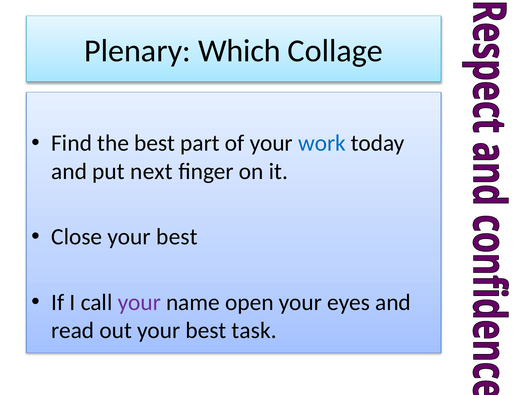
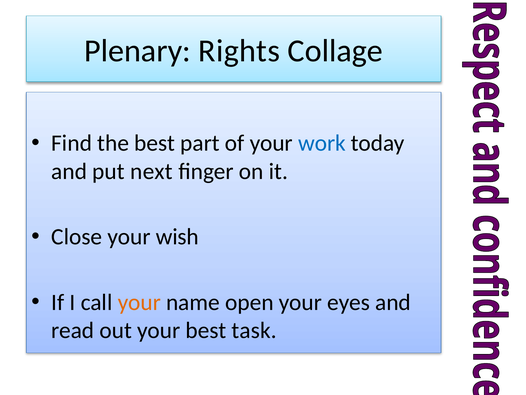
Which: Which -> Rights
Close your best: best -> wish
your at (139, 302) colour: purple -> orange
